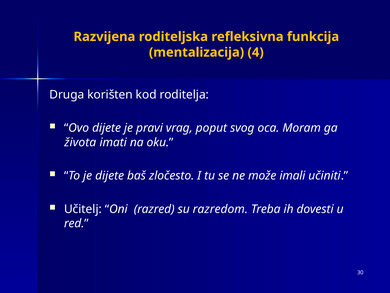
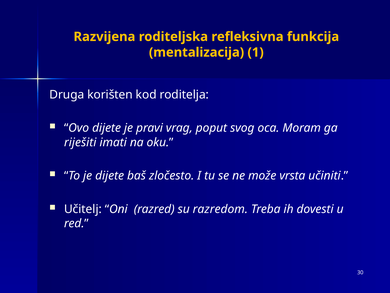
4: 4 -> 1
života: života -> riješiti
imali: imali -> vrsta
